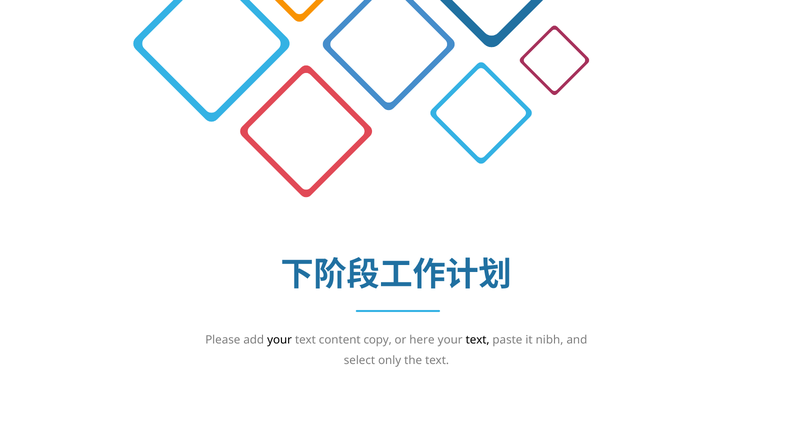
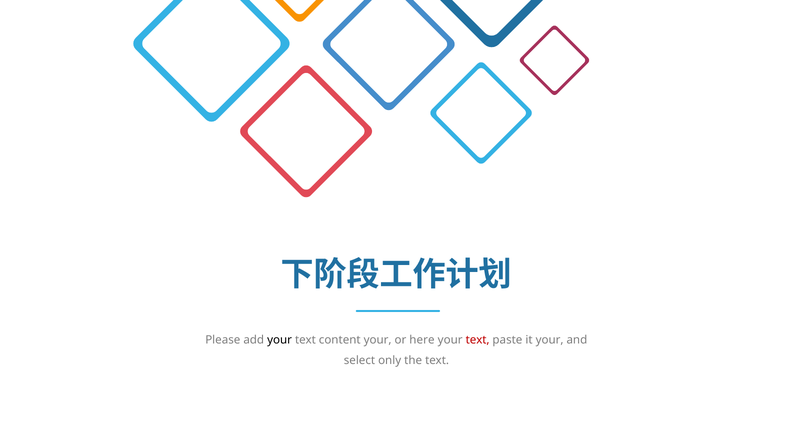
content copy: copy -> your
text at (478, 340) colour: black -> red
it nibh: nibh -> your
